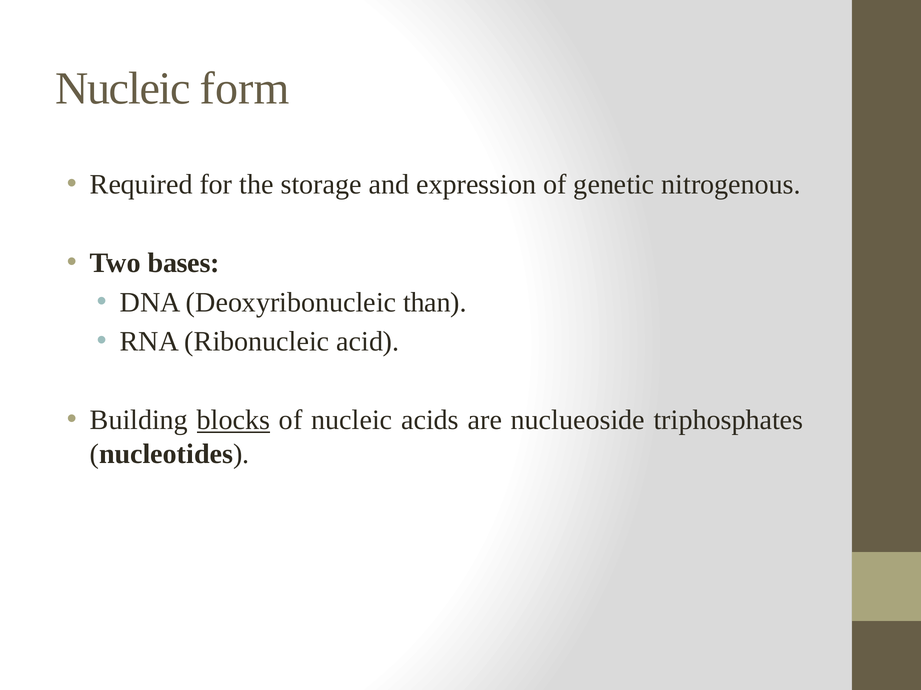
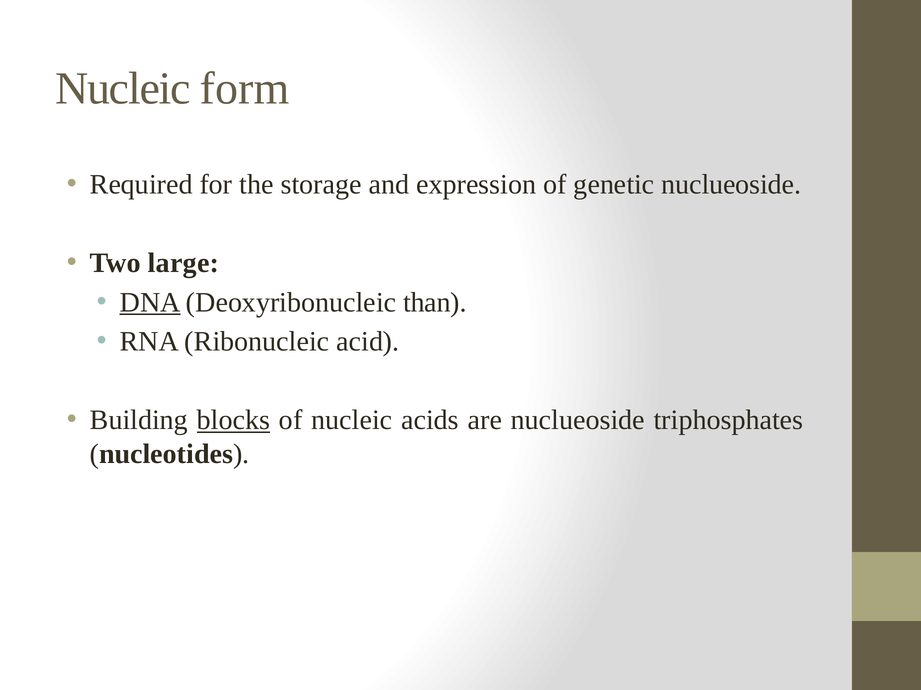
genetic nitrogenous: nitrogenous -> nuclueoside
bases: bases -> large
DNA underline: none -> present
